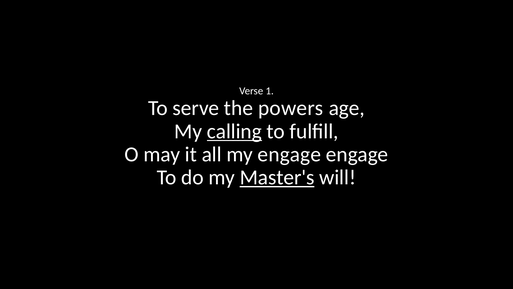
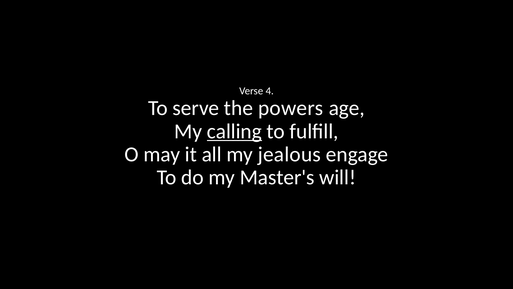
1: 1 -> 4
my engage: engage -> jealous
Master's underline: present -> none
